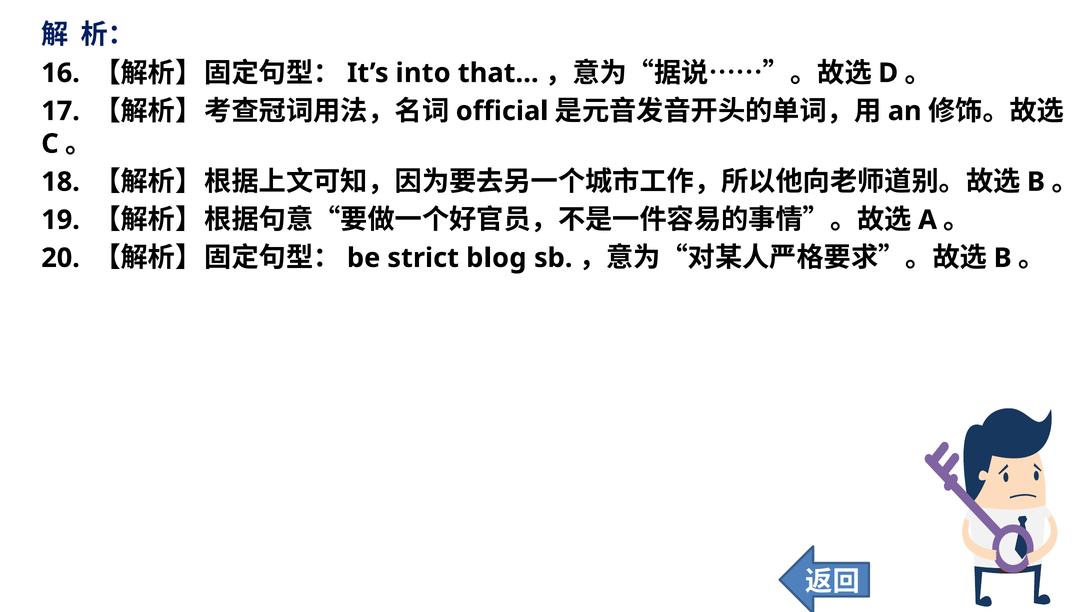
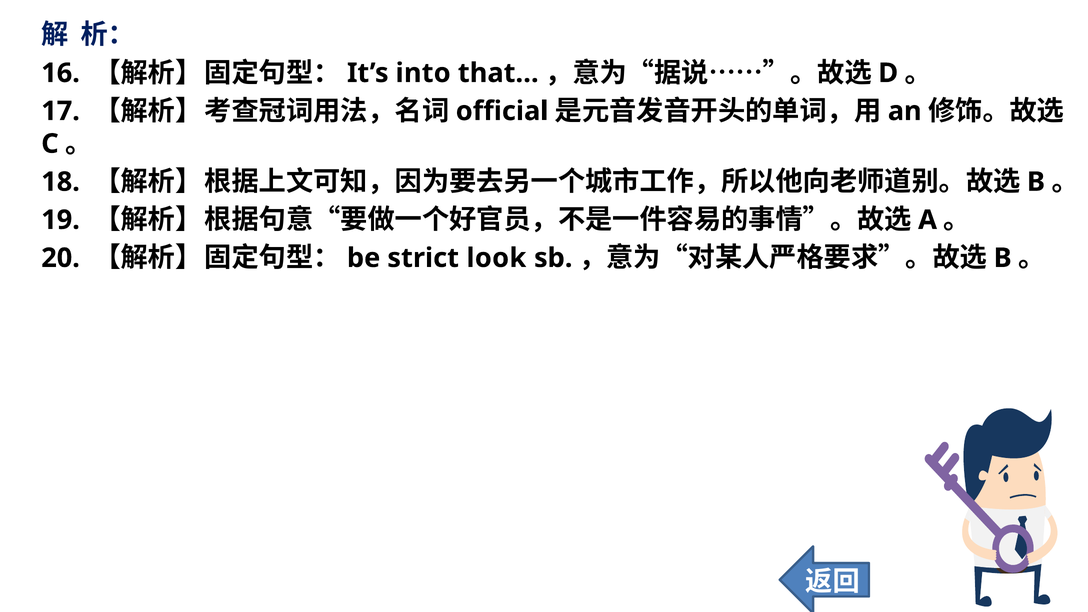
blog: blog -> look
